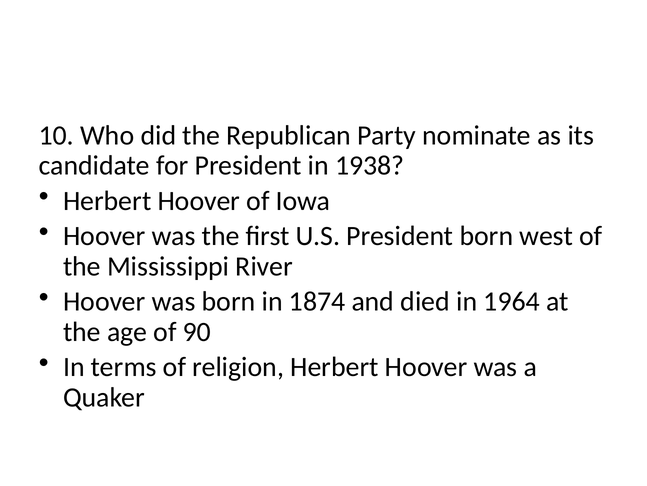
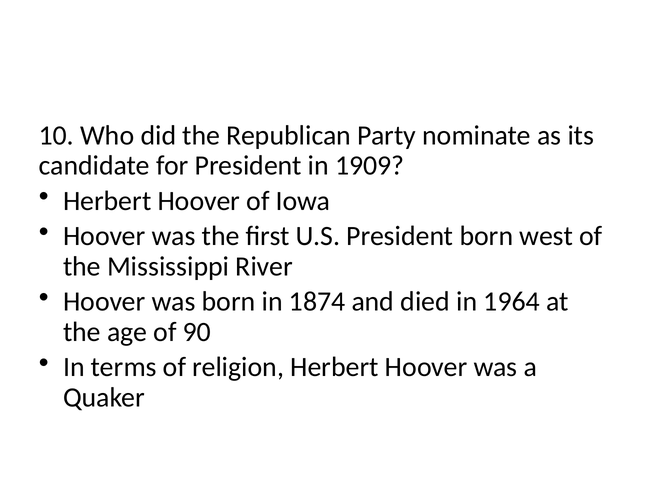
1938: 1938 -> 1909
